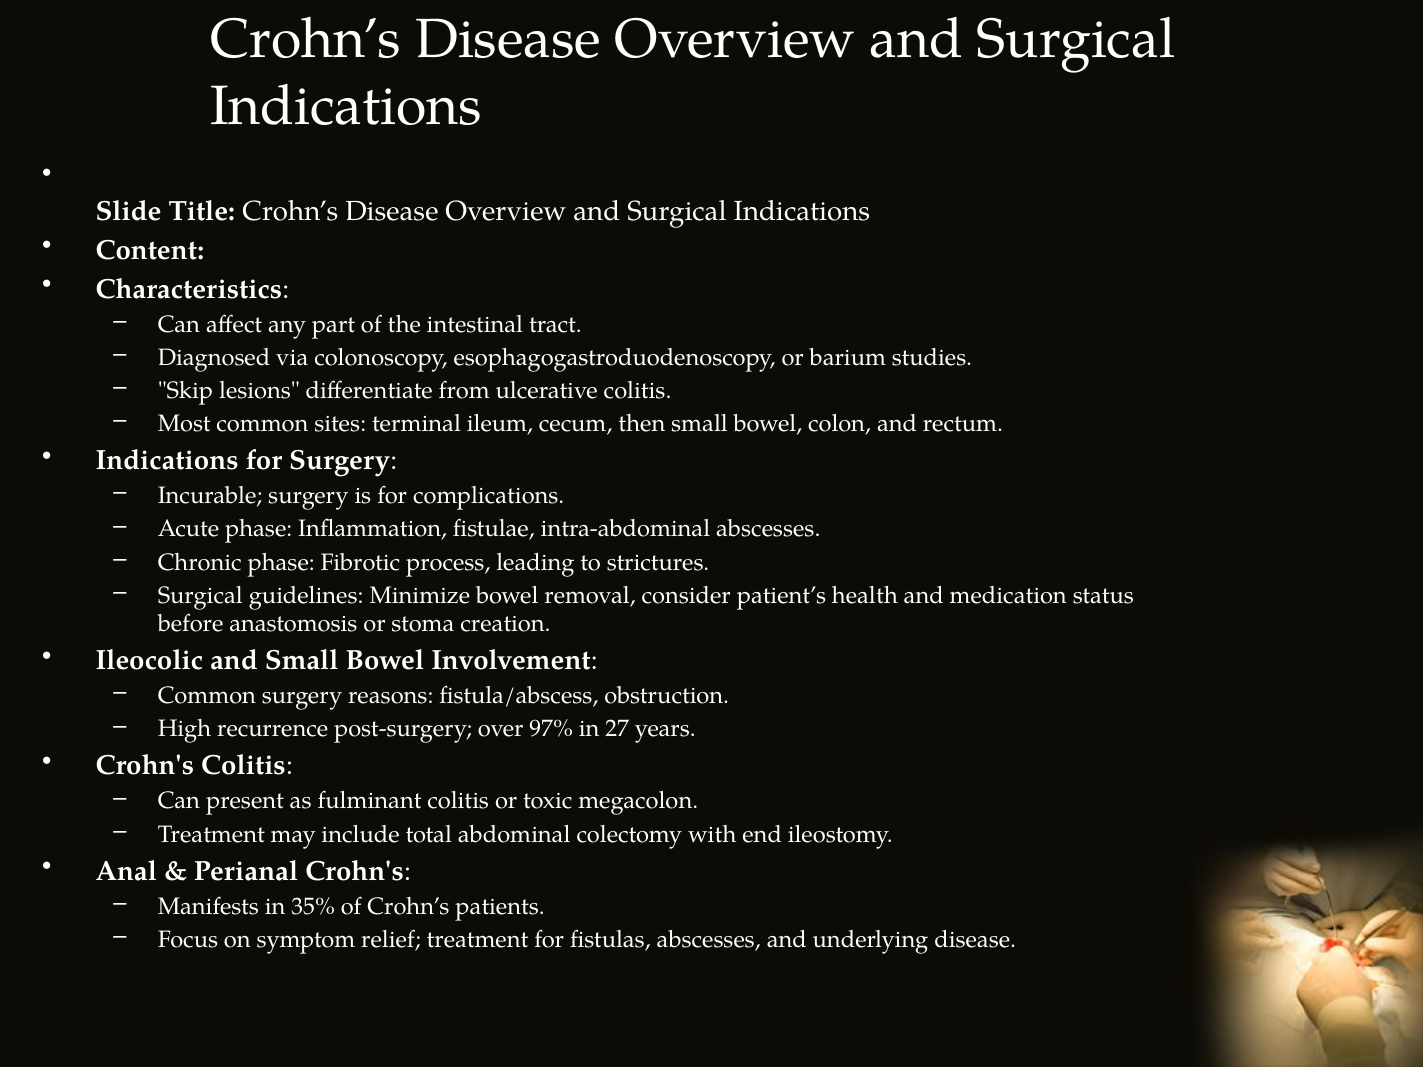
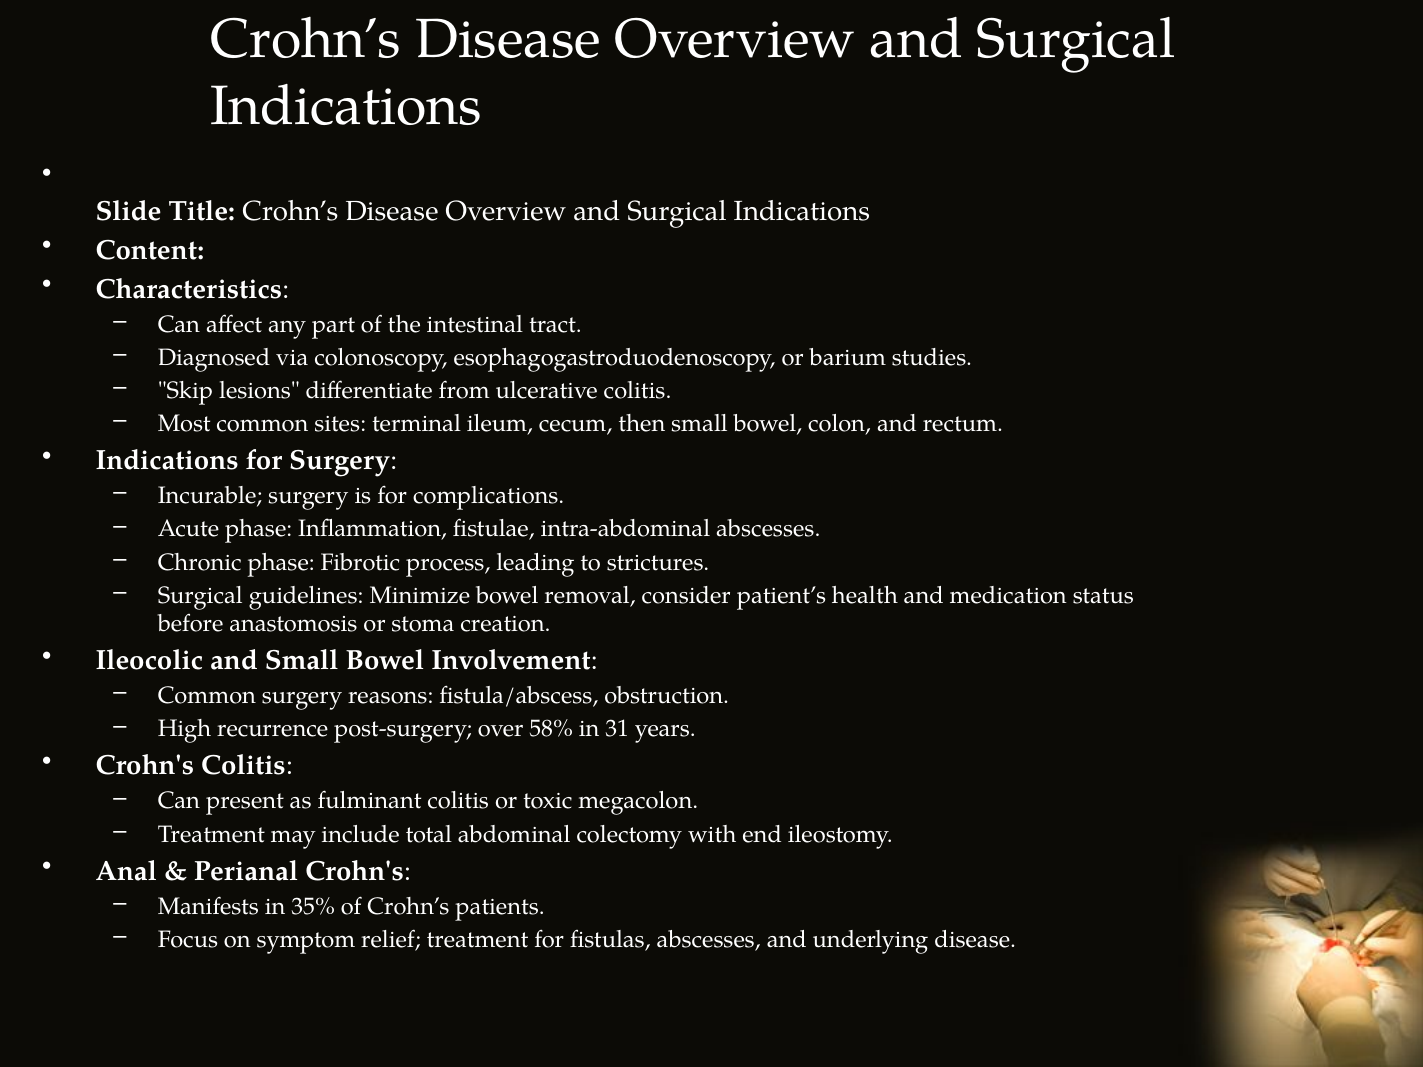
97%: 97% -> 58%
27: 27 -> 31
